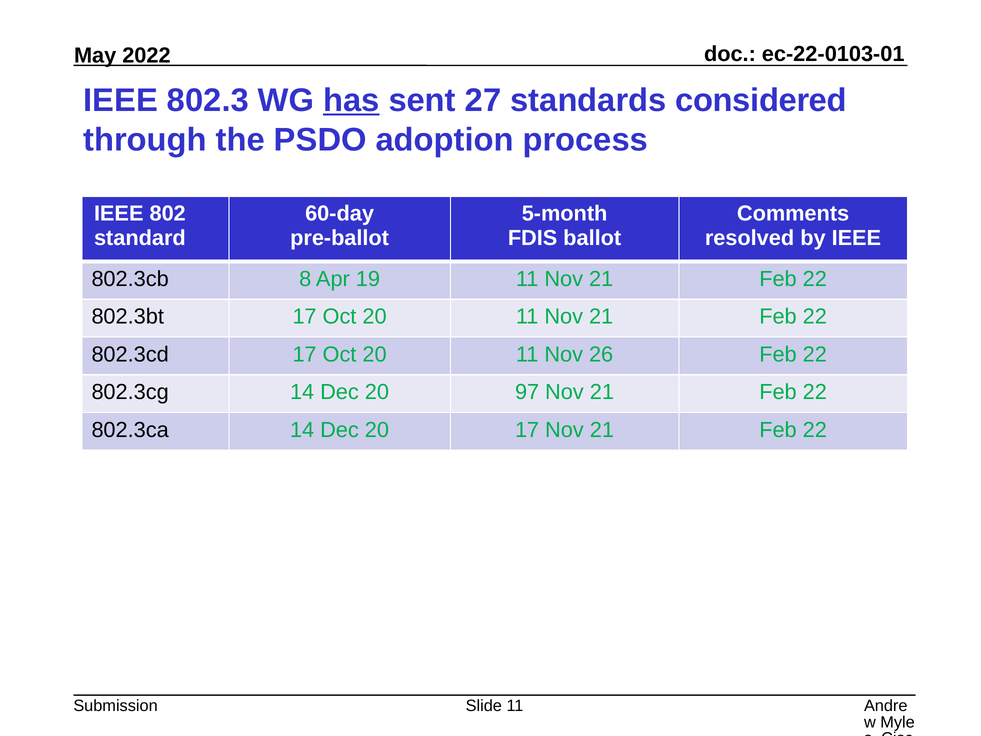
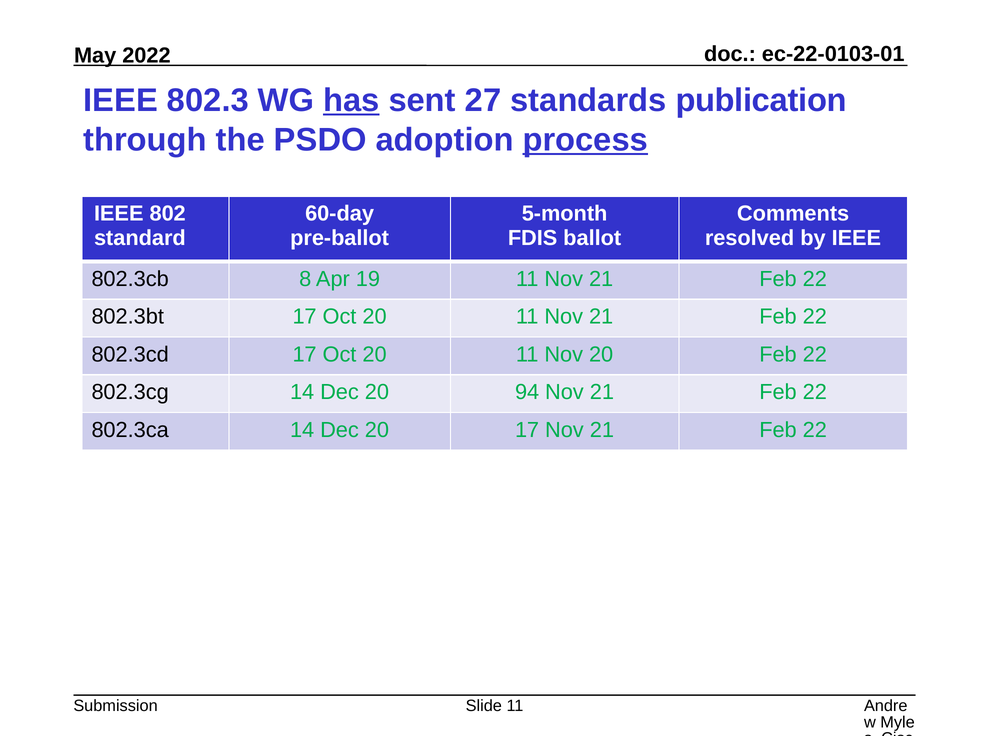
considered: considered -> publication
process underline: none -> present
Nov 26: 26 -> 20
97: 97 -> 94
